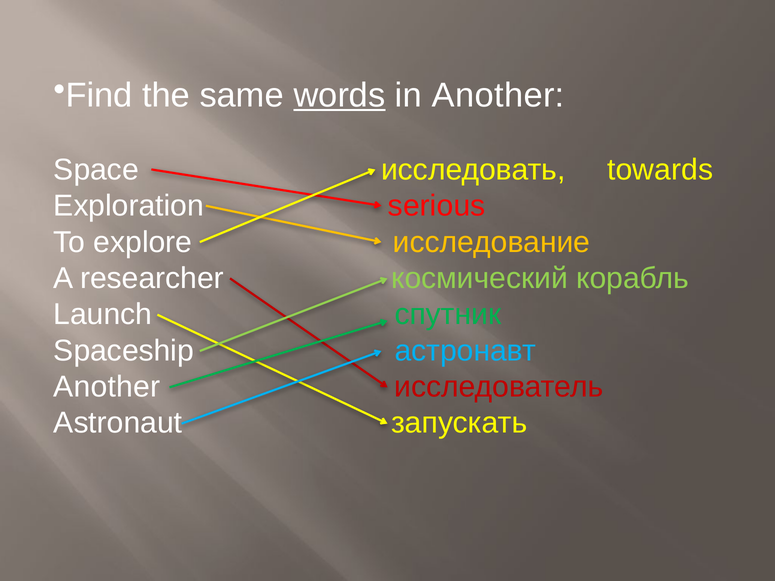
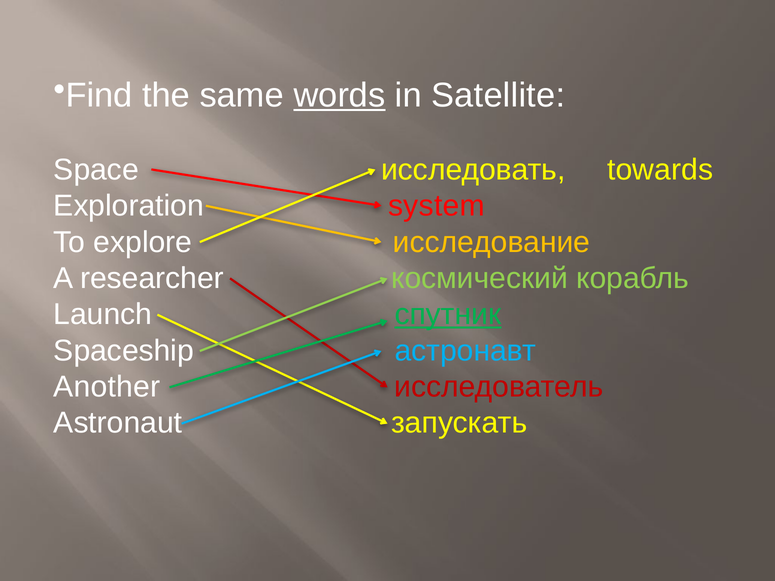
in Another: Another -> Satellite
serious: serious -> system
спутник underline: none -> present
